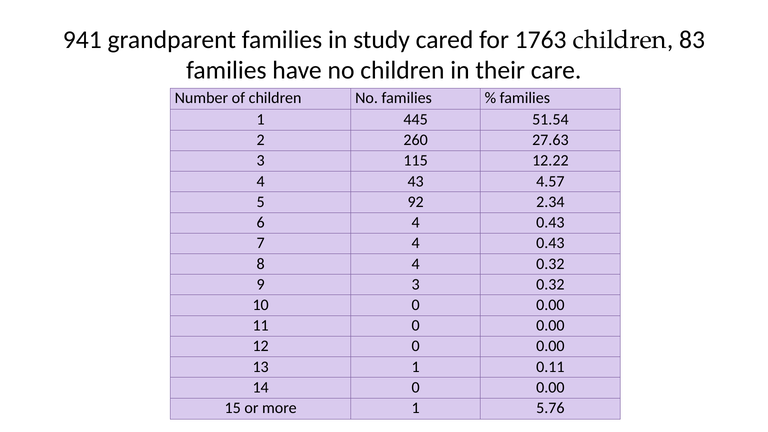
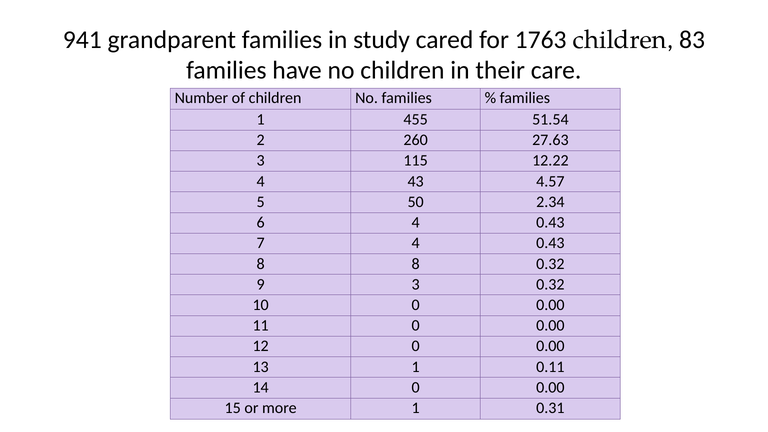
445: 445 -> 455
92: 92 -> 50
8 4: 4 -> 8
5.76: 5.76 -> 0.31
